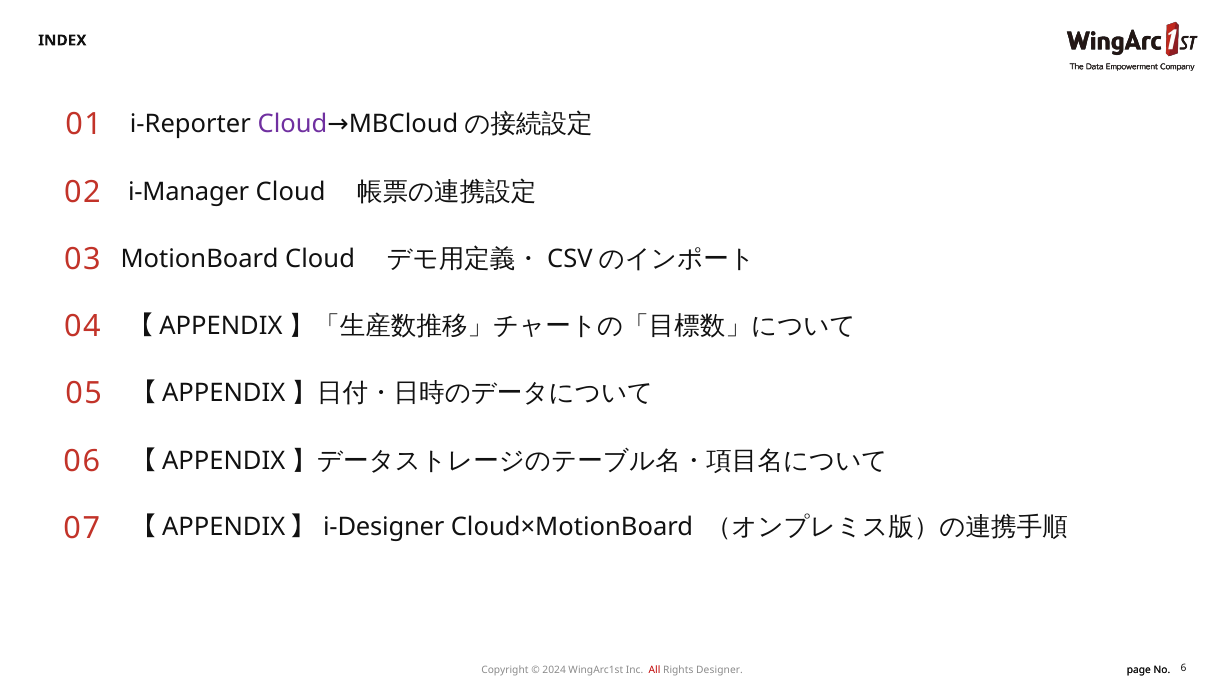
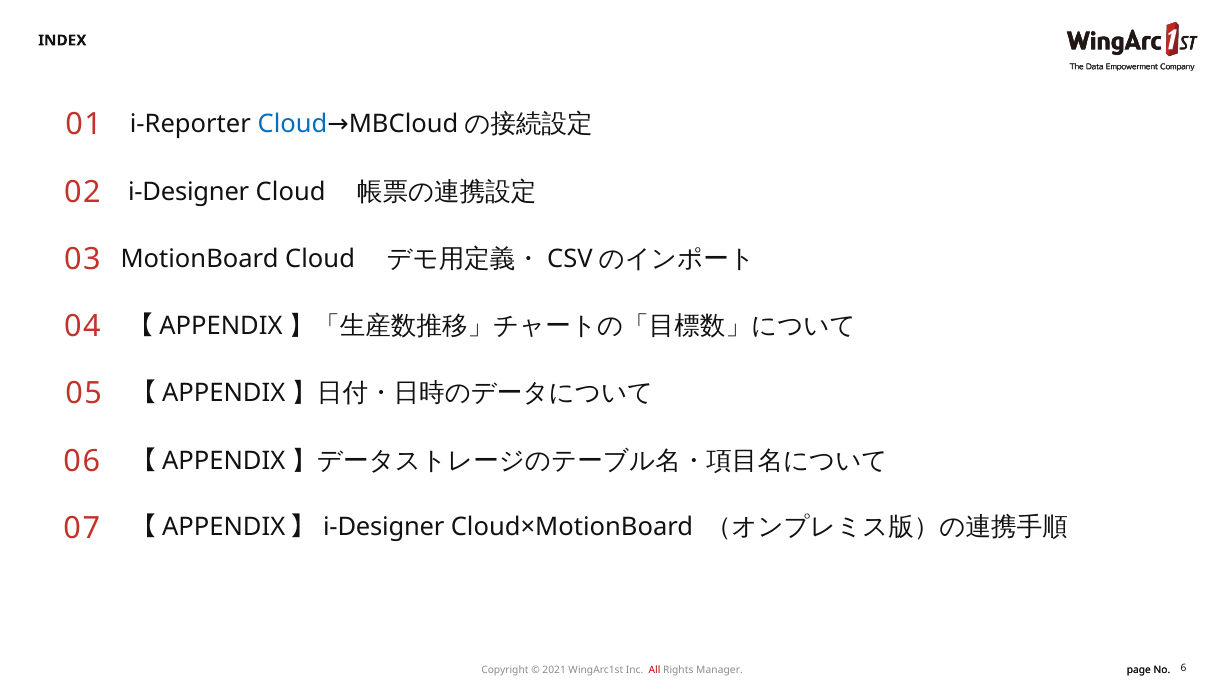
Cloud at (292, 124) colour: purple -> blue
i-Manager at (189, 192): i-Manager -> i-Designer
2024: 2024 -> 2021
Designer: Designer -> Manager
